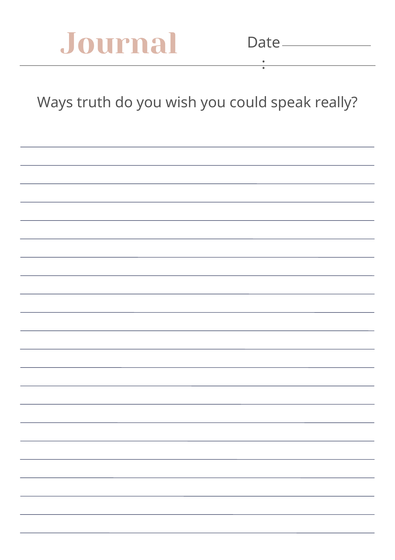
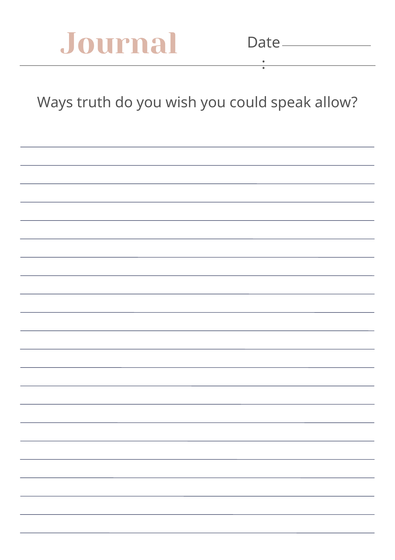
really: really -> allow
